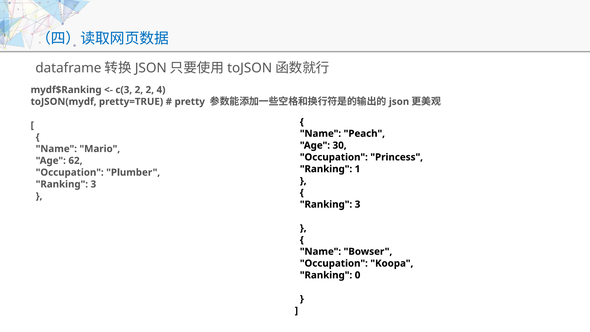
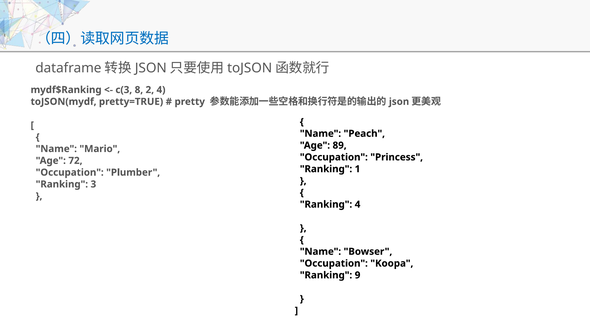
c(3 2: 2 -> 8
30: 30 -> 89
62: 62 -> 72
3 at (358, 204): 3 -> 4
0: 0 -> 9
